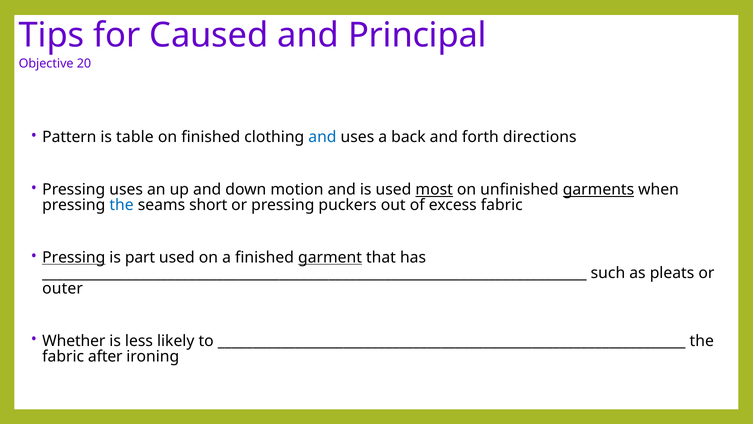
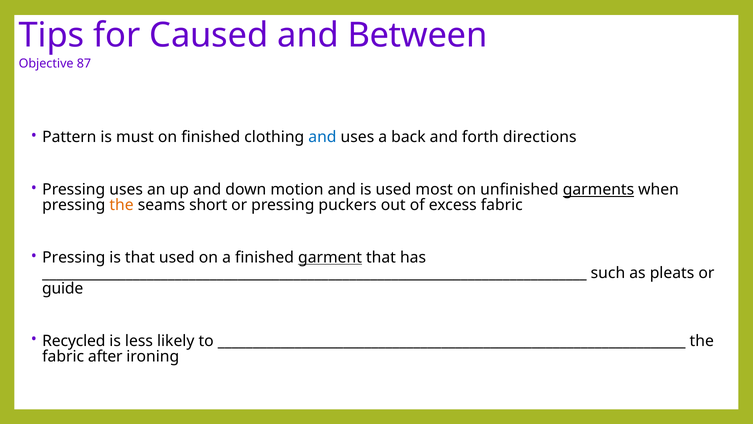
Principal: Principal -> Between
20: 20 -> 87
table: table -> must
most underline: present -> none
the at (122, 205) colour: blue -> orange
Pressing at (74, 257) underline: present -> none
is part: part -> that
outer: outer -> guide
Whether: Whether -> Recycled
